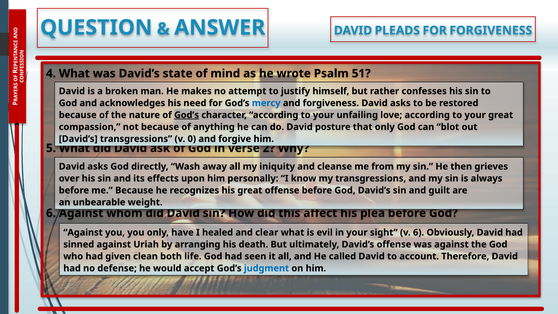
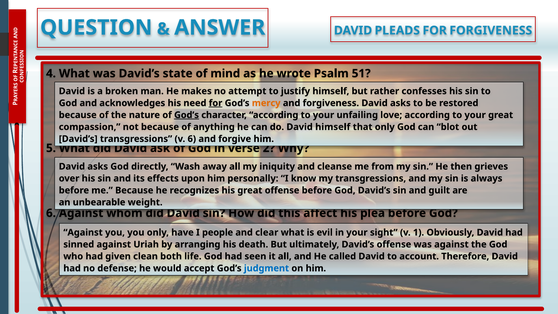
for at (216, 103) underline: none -> present
mercy colour: blue -> orange
David posture: posture -> himself
v 0: 0 -> 6
healed: healed -> people
v 6: 6 -> 1
